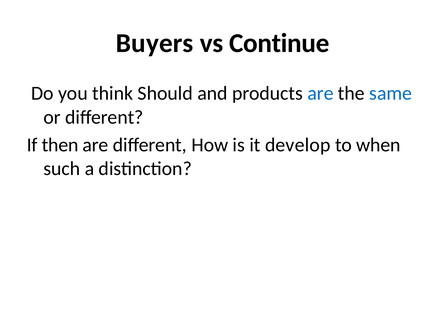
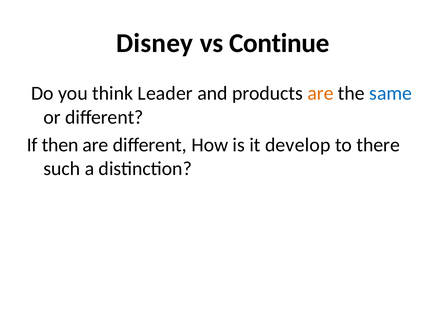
Buyers: Buyers -> Disney
Should: Should -> Leader
are at (321, 93) colour: blue -> orange
when: when -> there
